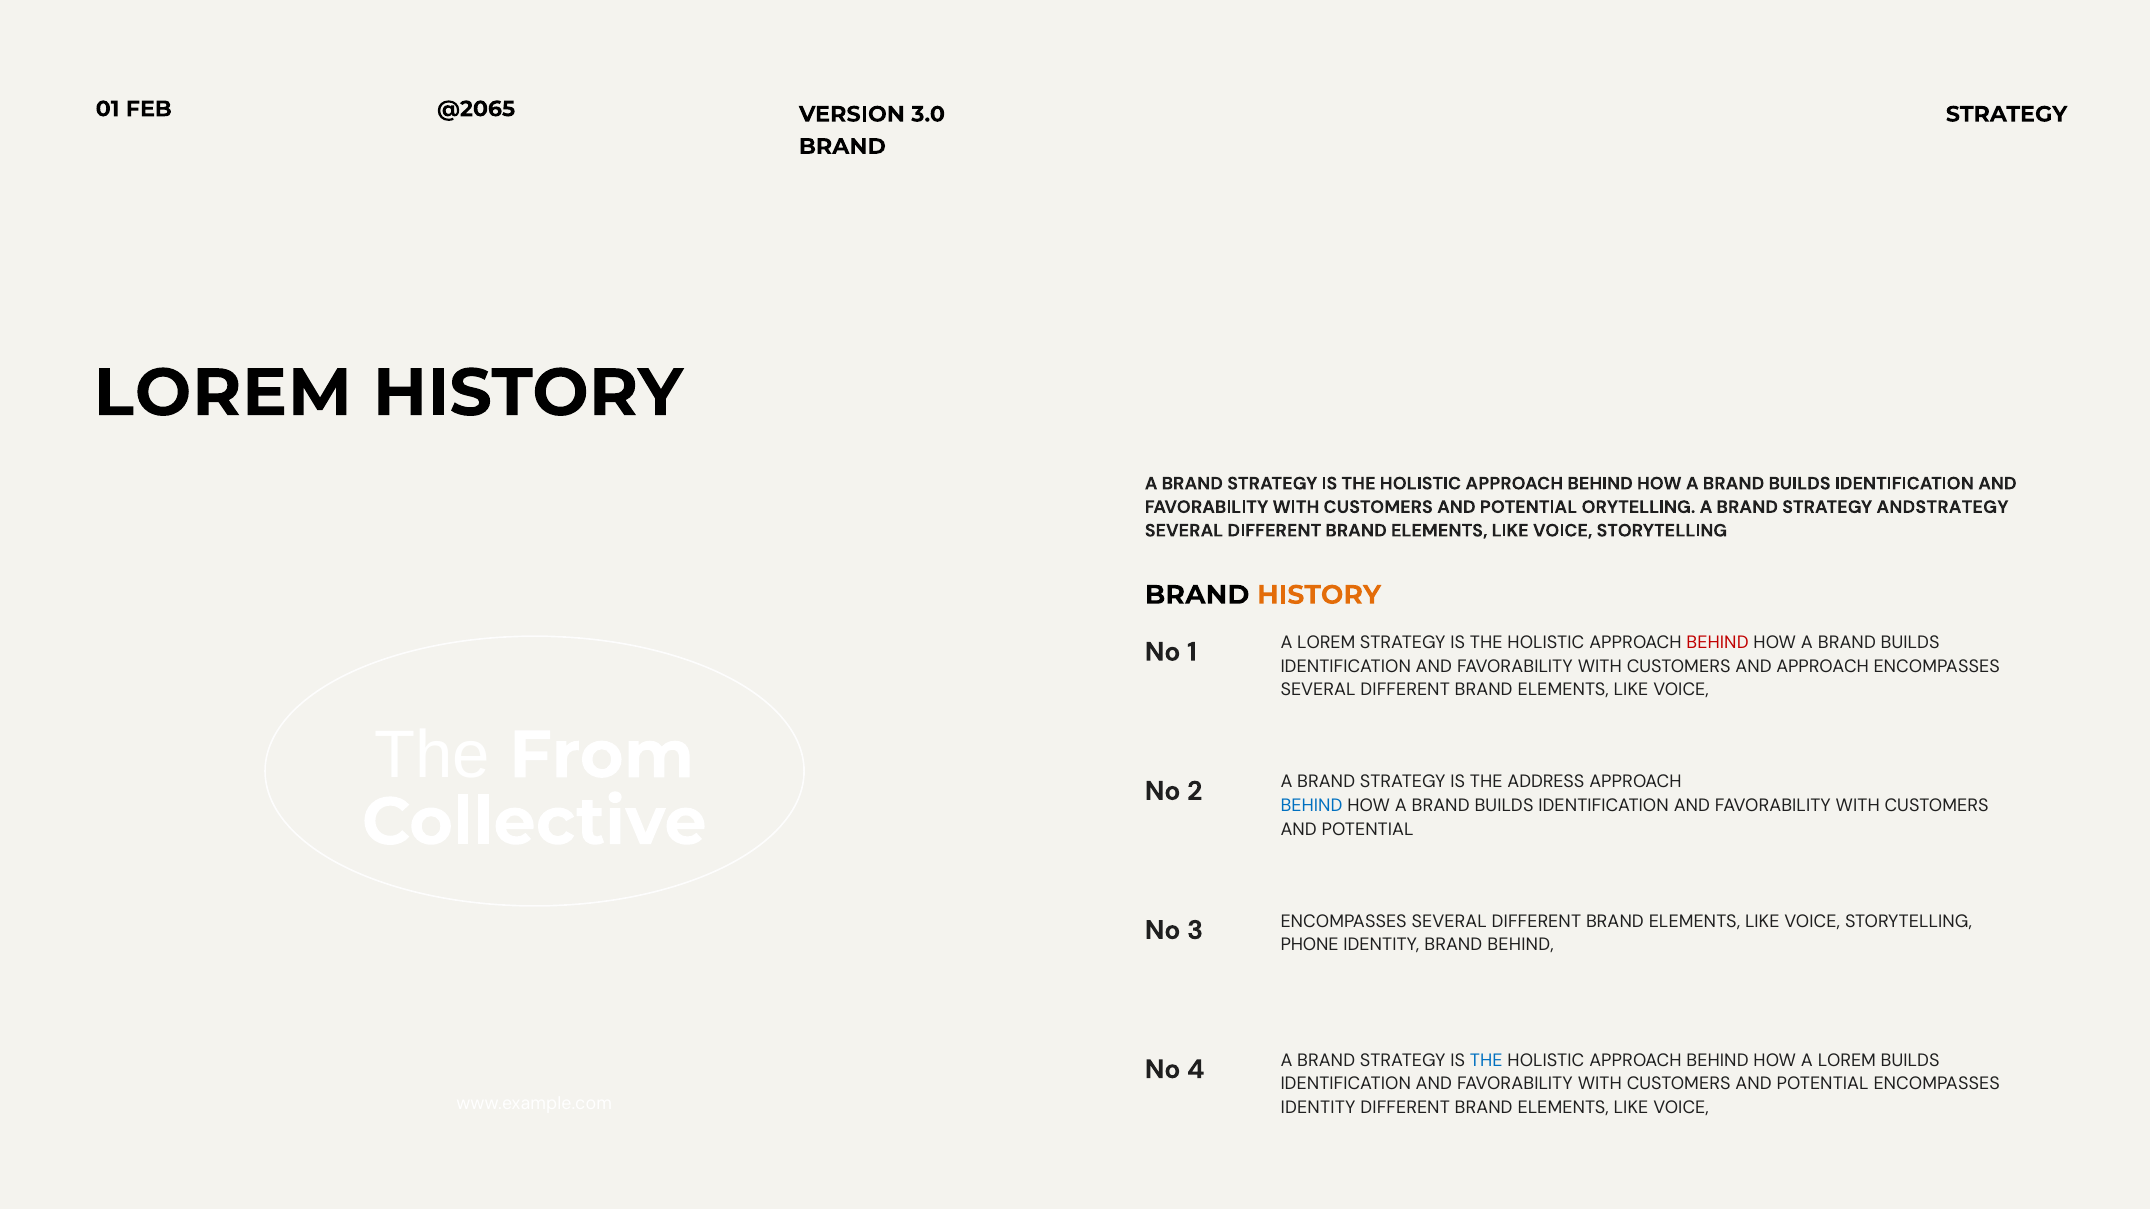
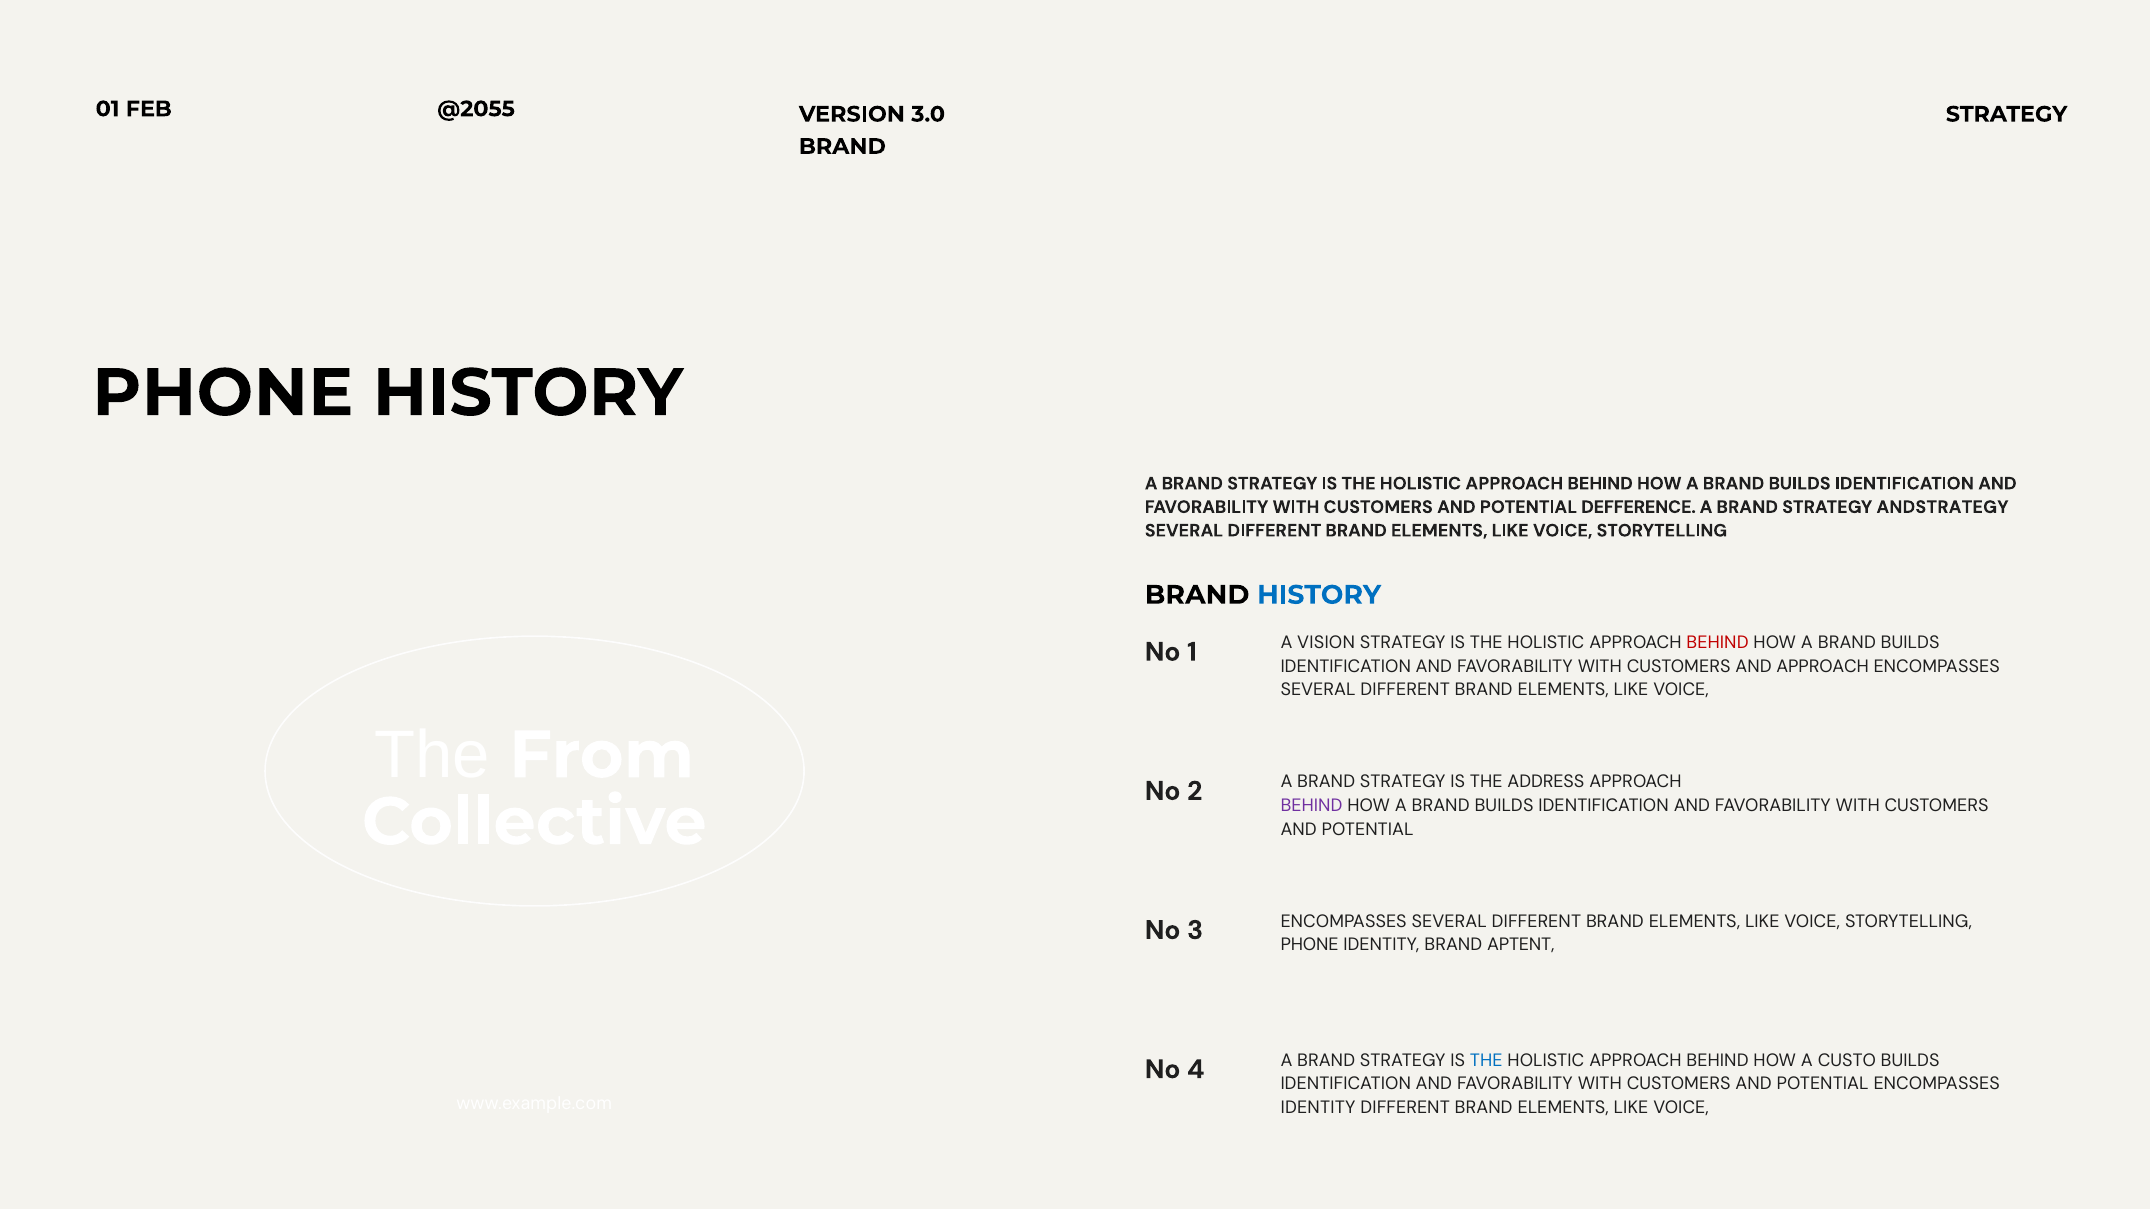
@2065: @2065 -> @2055
LOREM at (223, 393): LOREM -> PHONE
ORYTELLING: ORYTELLING -> DEFFERENCE
HISTORY at (1319, 595) colour: orange -> blue
1 A LOREM: LOREM -> VISION
BEHIND at (1312, 806) colour: blue -> purple
BRAND BEHIND: BEHIND -> APTENT
HOW A LOREM: LOREM -> CUSTO
